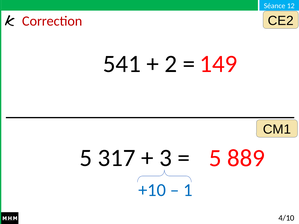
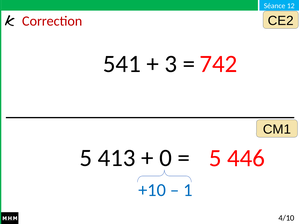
2: 2 -> 3
149: 149 -> 742
317: 317 -> 413
3: 3 -> 0
889: 889 -> 446
